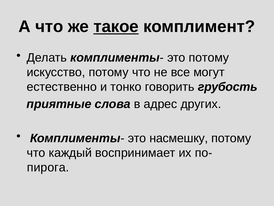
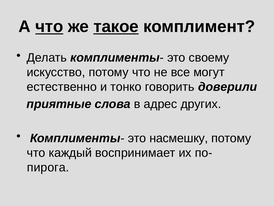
что at (49, 27) underline: none -> present
это потому: потому -> своему
грубость: грубость -> доверили
